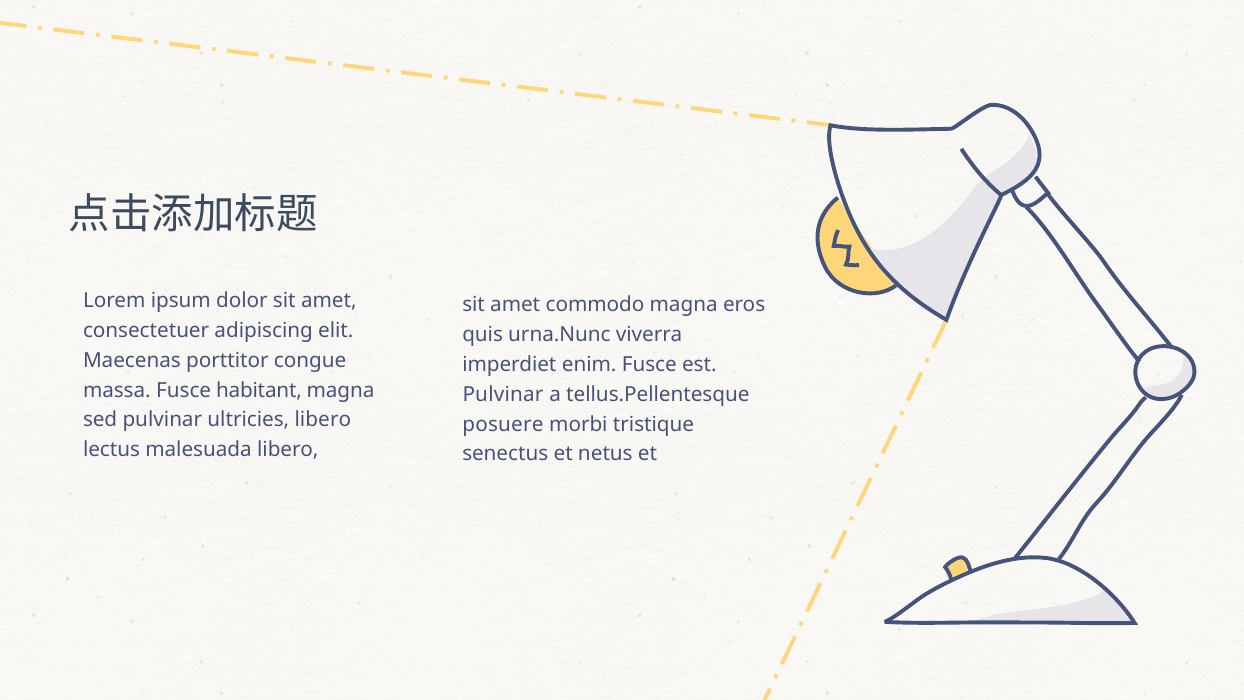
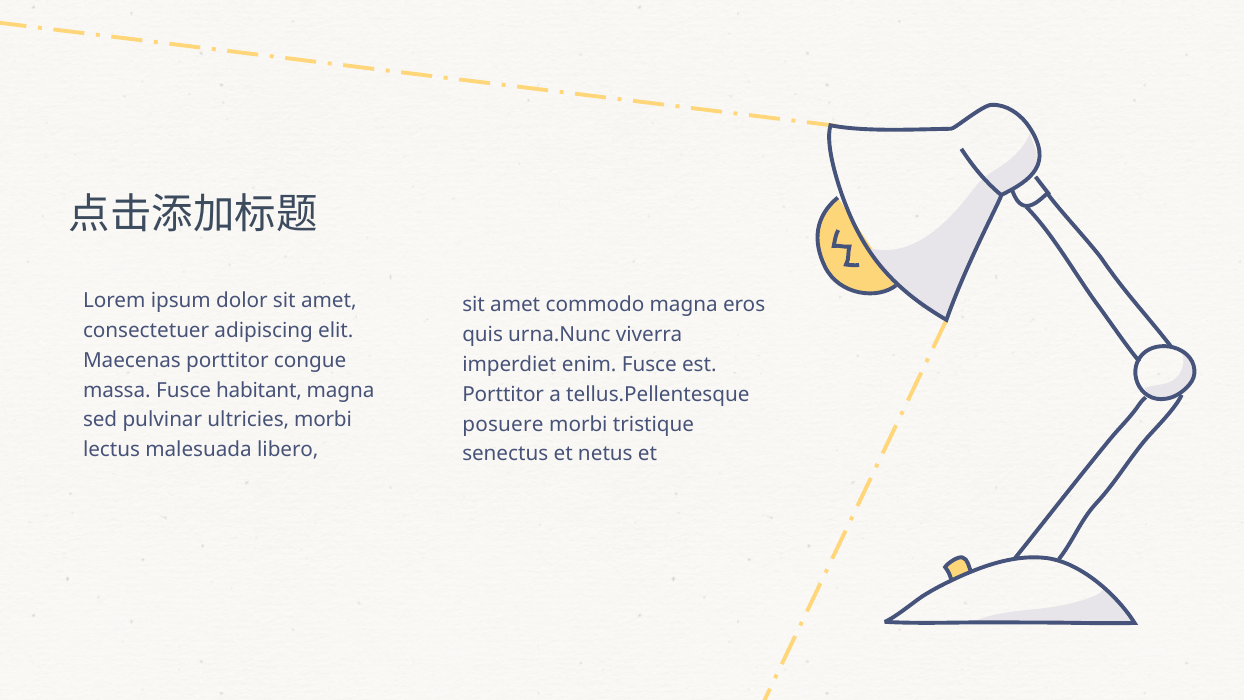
Pulvinar at (503, 394): Pulvinar -> Porttitor
ultricies libero: libero -> morbi
